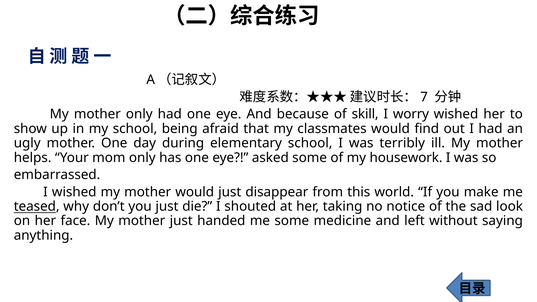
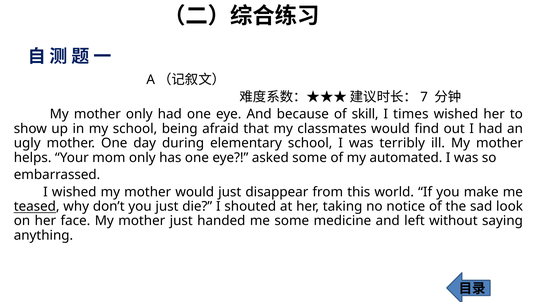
worry: worry -> times
housework: housework -> automated
